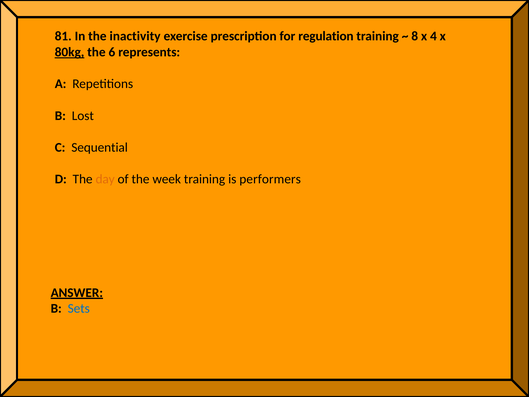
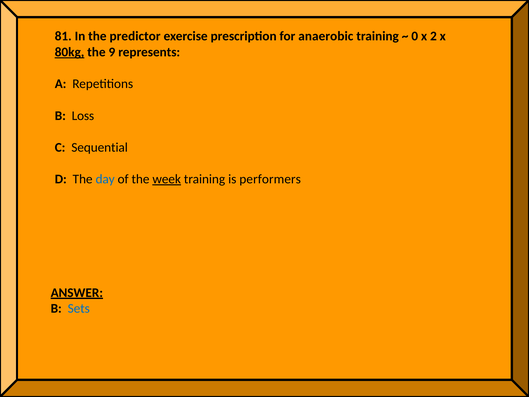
inactivity: inactivity -> predictor
regulation: regulation -> anaerobic
8: 8 -> 0
4: 4 -> 2
6: 6 -> 9
Lost: Lost -> Loss
day colour: orange -> blue
week underline: none -> present
